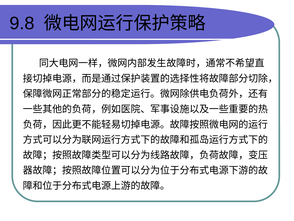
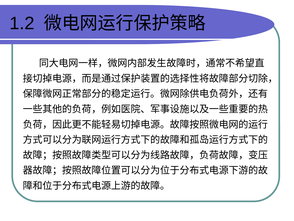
9.8: 9.8 -> 1.2
